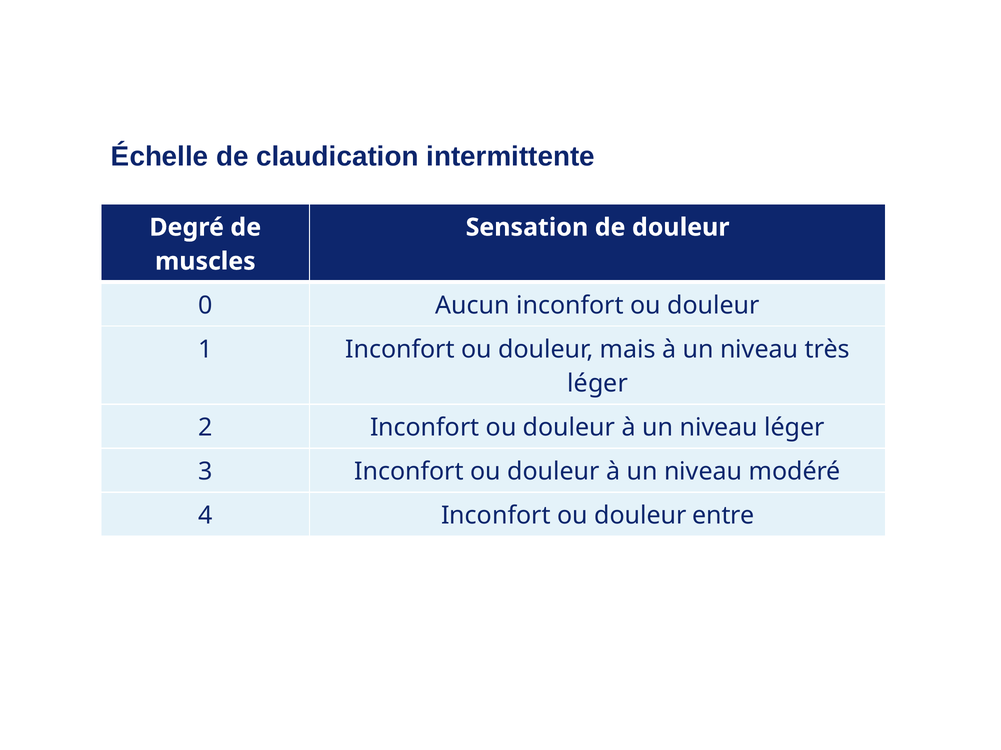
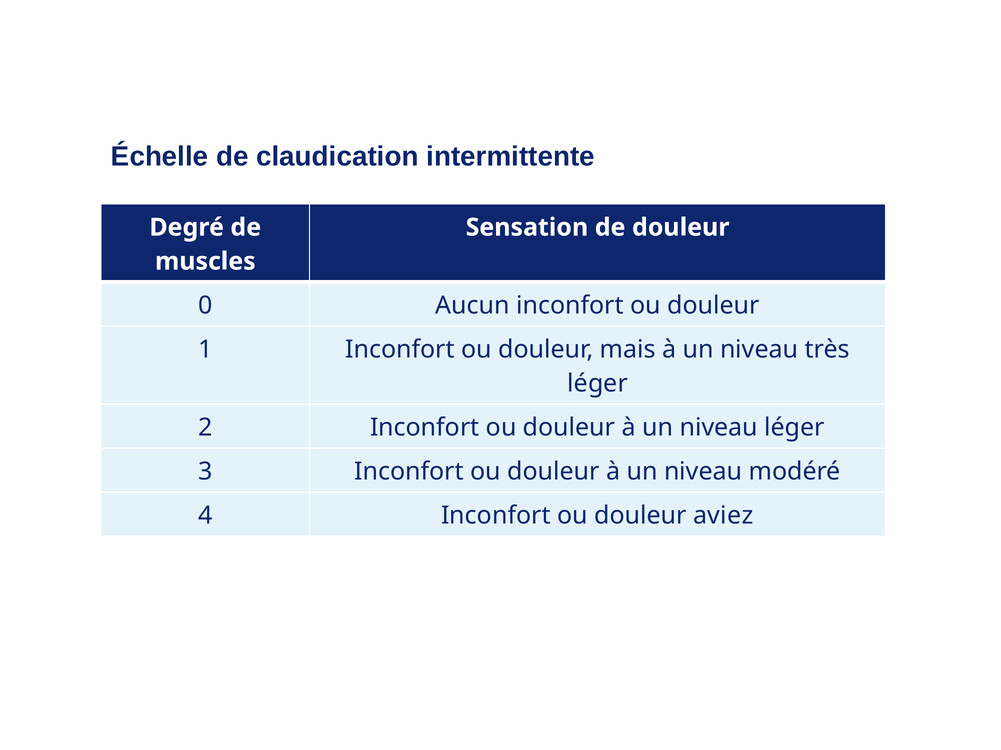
entre: entre -> aviez
